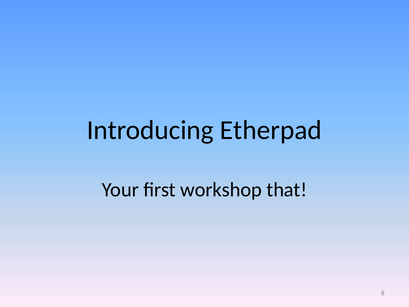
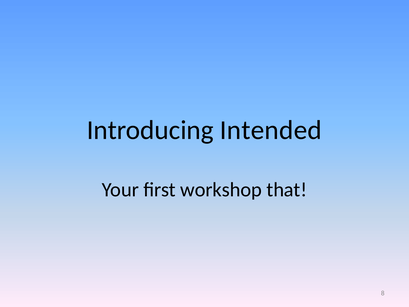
Etherpad: Etherpad -> Intended
